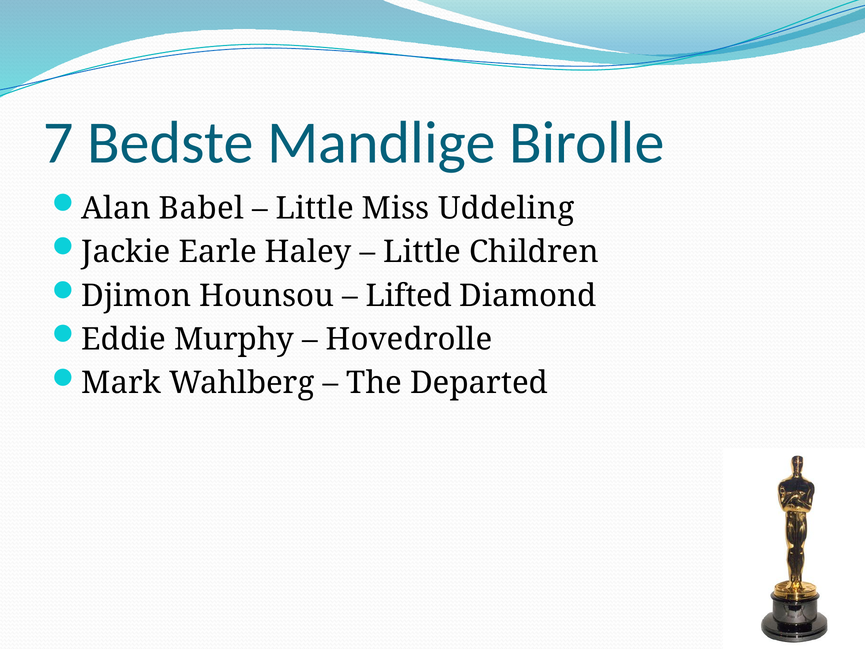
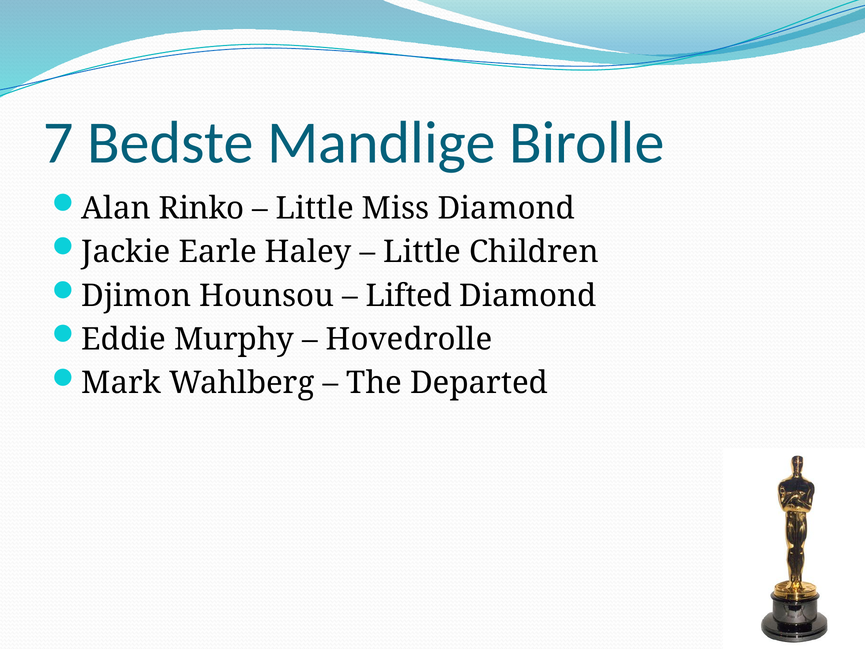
Babel: Babel -> Rinko
Miss Uddeling: Uddeling -> Diamond
